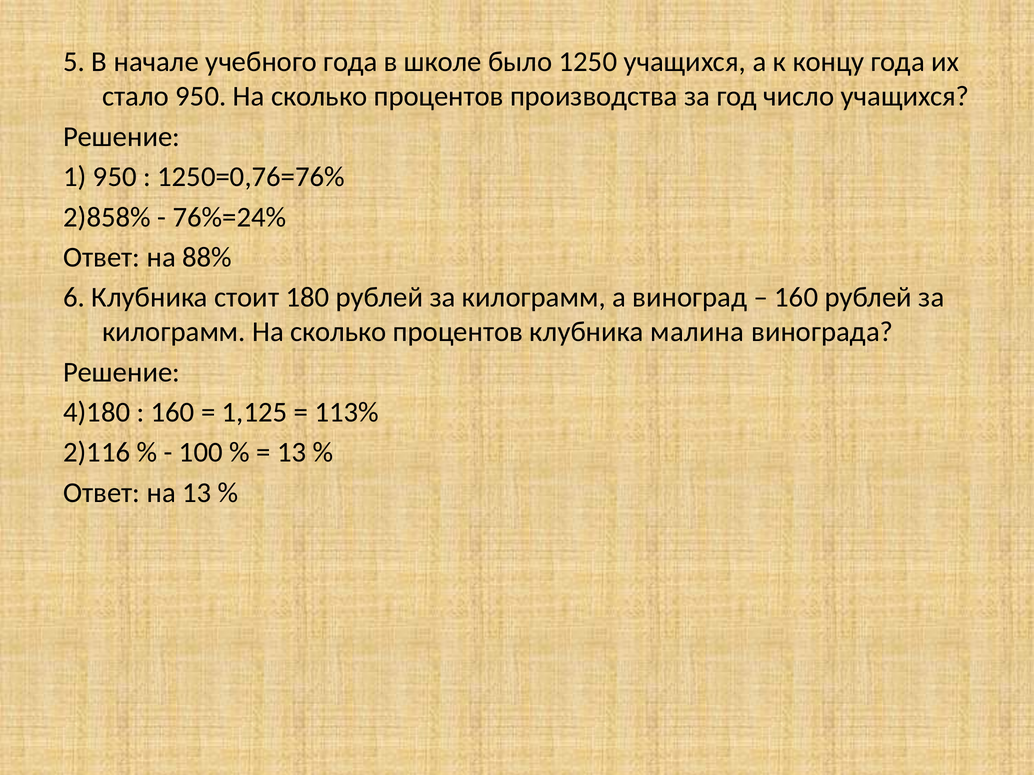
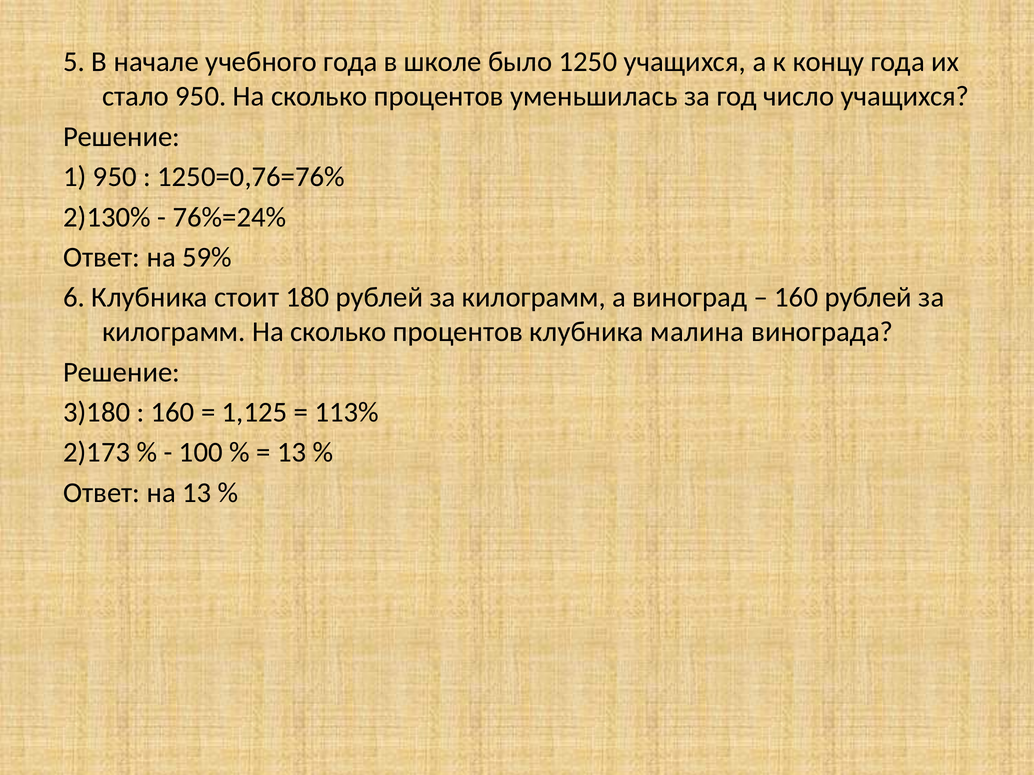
производства: производства -> уменьшилась
2)858%: 2)858% -> 2)130%
88%: 88% -> 59%
4)180: 4)180 -> 3)180
2)116: 2)116 -> 2)173
